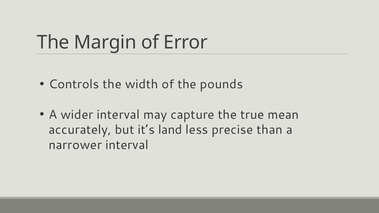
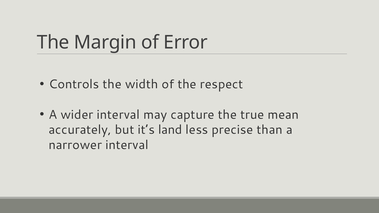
pounds: pounds -> respect
